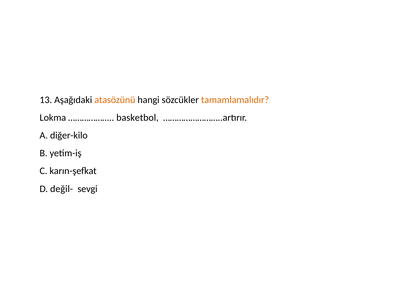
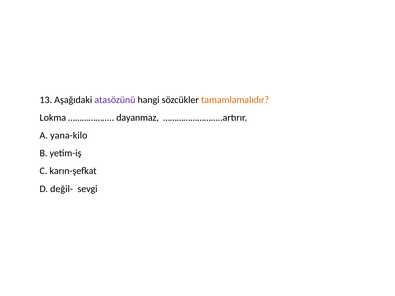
atasözünü colour: orange -> purple
basketbol: basketbol -> dayanmaz
diğer-kilo: diğer-kilo -> yana-kilo
